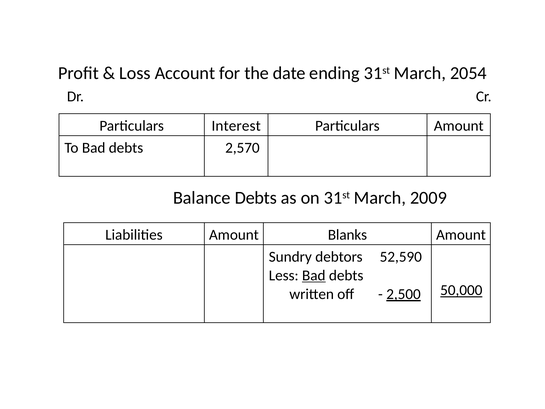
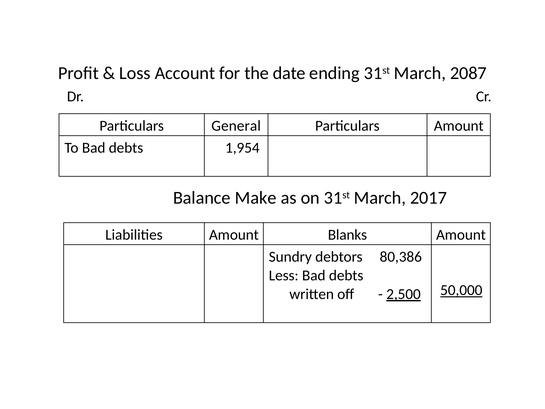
2054: 2054 -> 2087
Interest: Interest -> General
2,570: 2,570 -> 1,954
Balance Debts: Debts -> Make
2009: 2009 -> 2017
52,590: 52,590 -> 80,386
Bad at (314, 275) underline: present -> none
